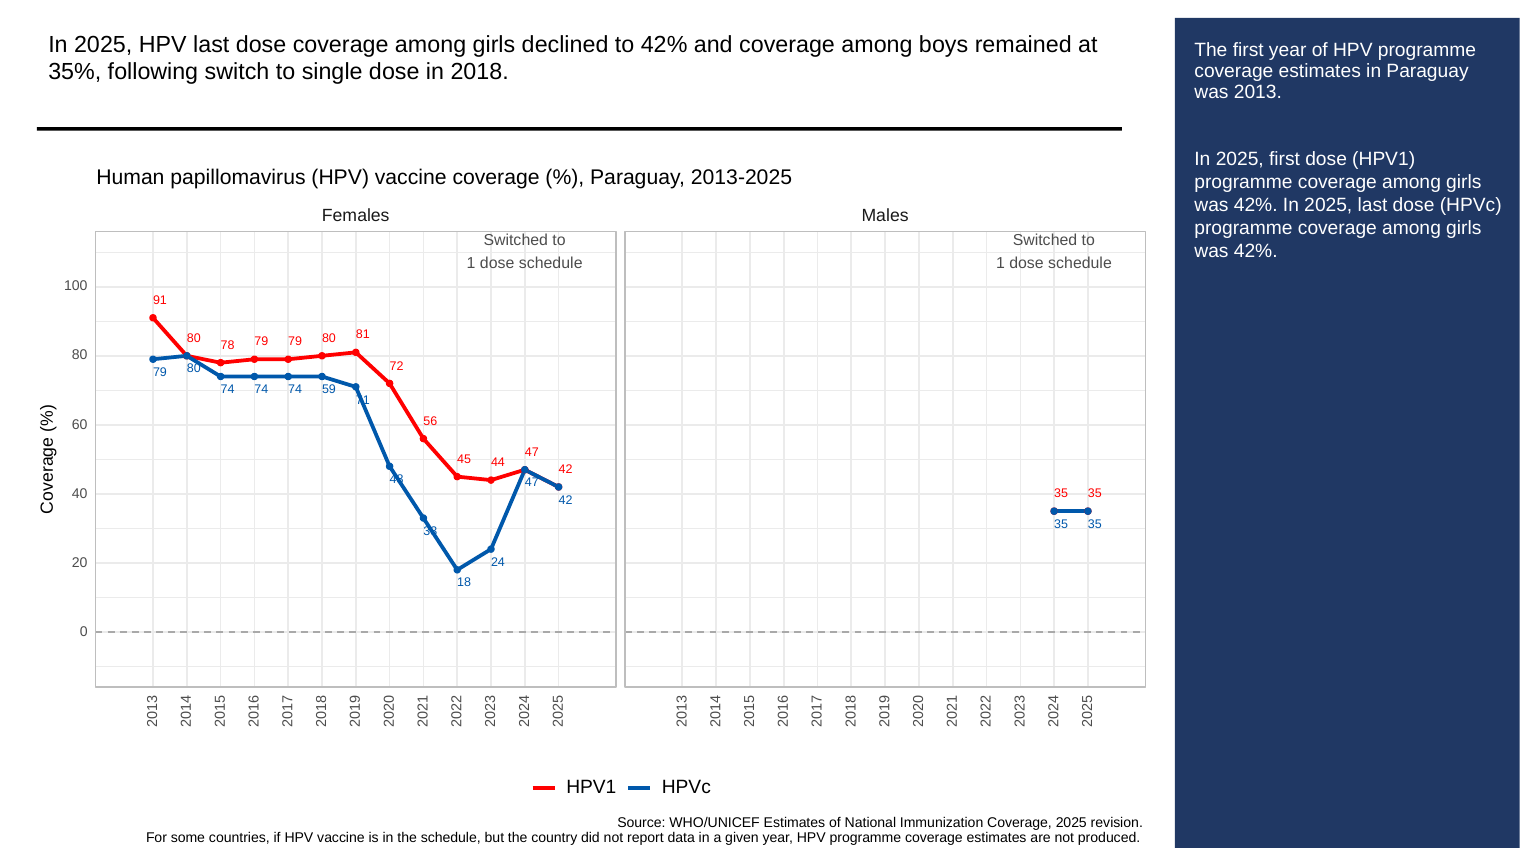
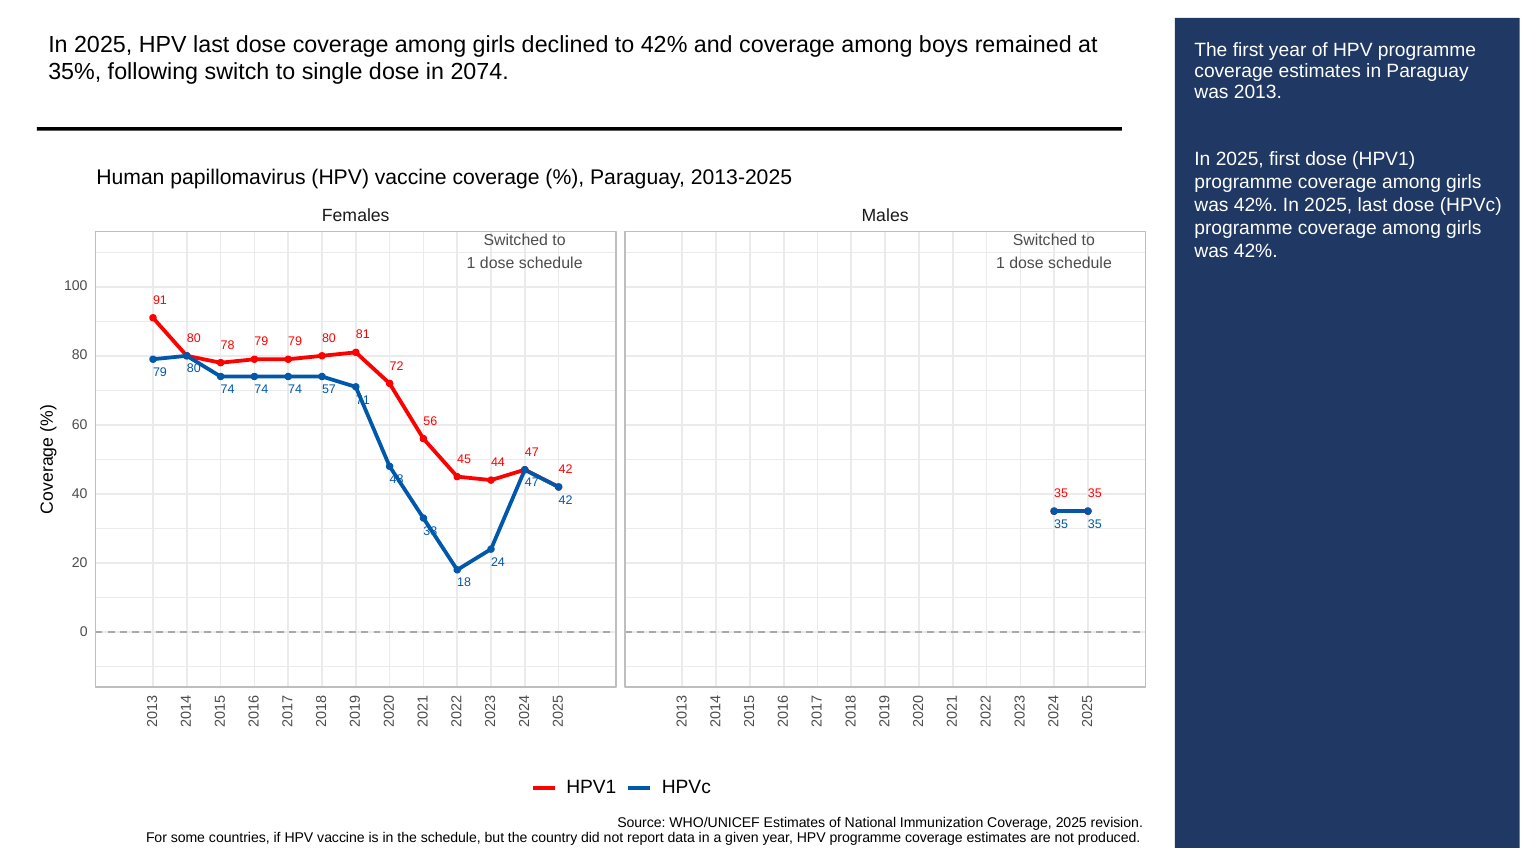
2018: 2018 -> 2074
59: 59 -> 57
